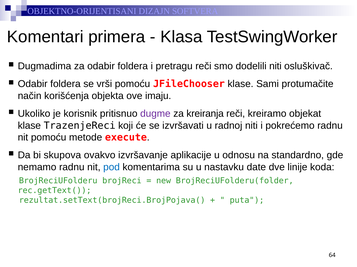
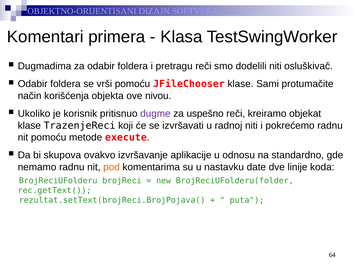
imaju: imaju -> nivou
kreiranja: kreiranja -> uspešno
pod colour: blue -> orange
